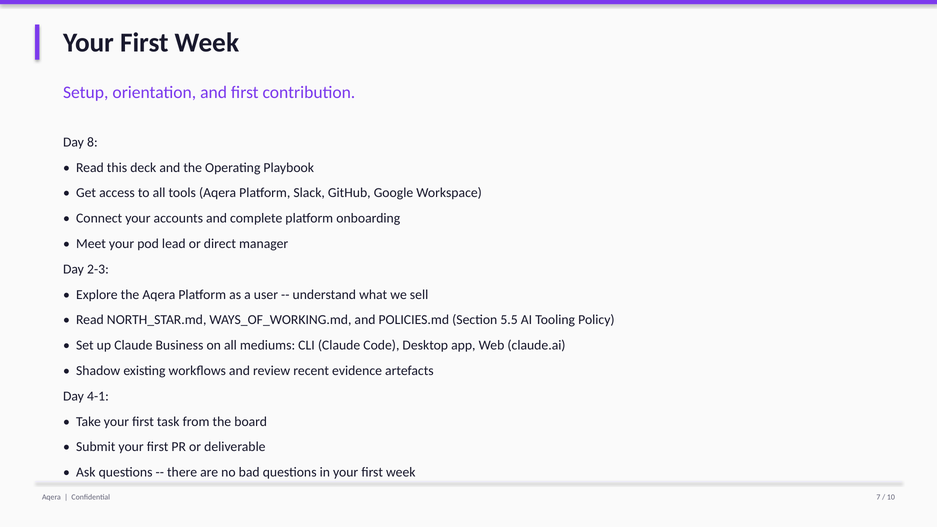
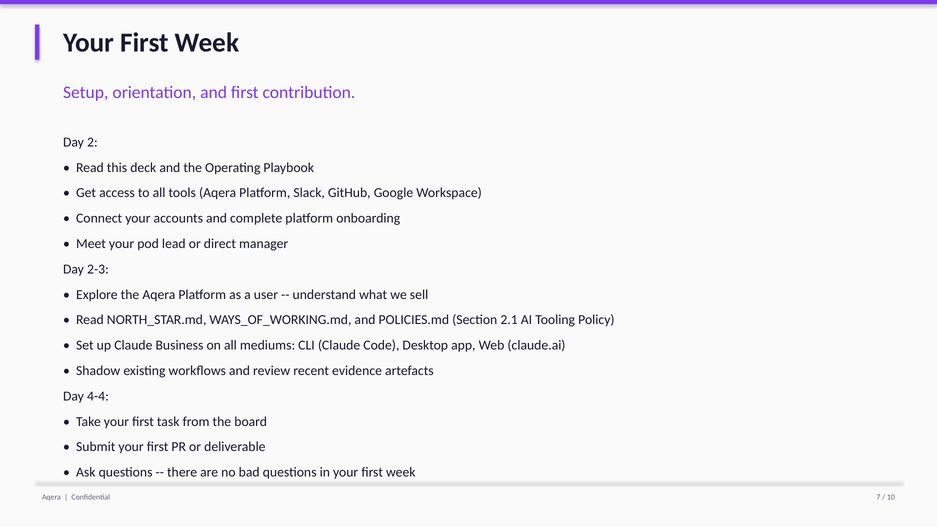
8: 8 -> 2
5.5: 5.5 -> 2.1
4-1: 4-1 -> 4-4
